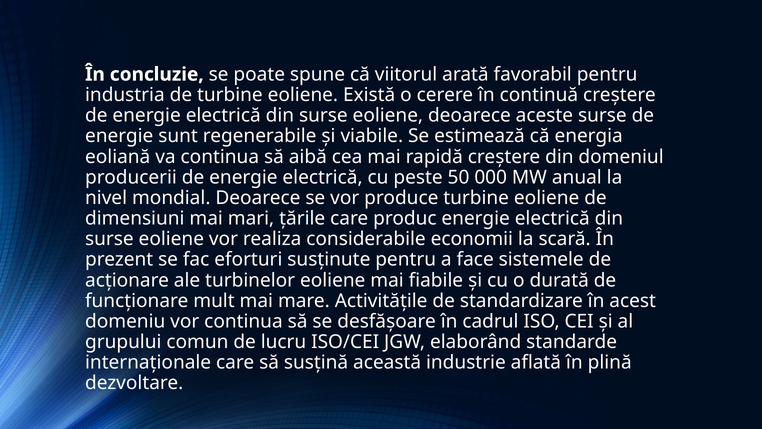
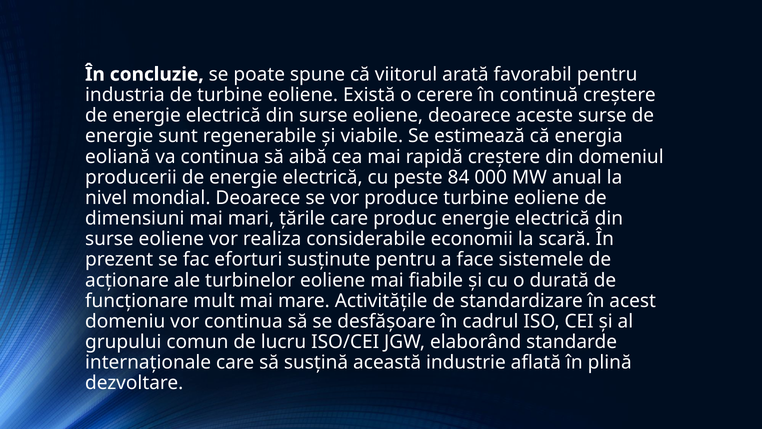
50: 50 -> 84
